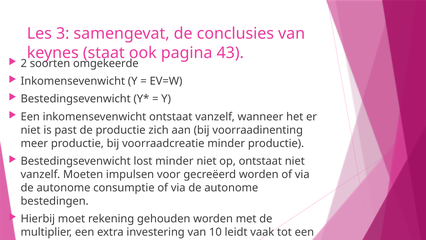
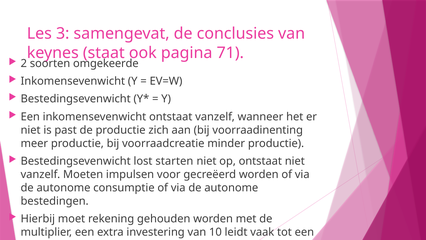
43: 43 -> 71
lost minder: minder -> starten
